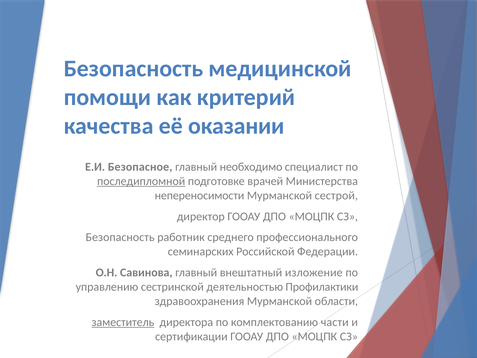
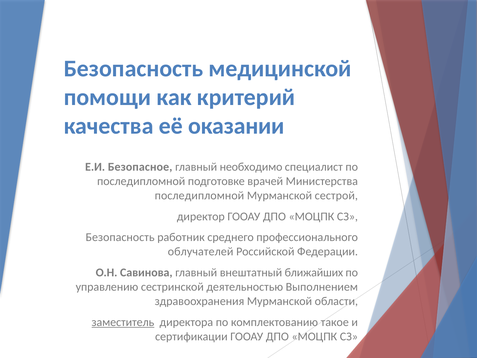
последипломной at (141, 181) underline: present -> none
непереносимости at (200, 195): непереносимости -> последипломной
семинарских: семинарских -> облучателей
изложение: изложение -> ближайших
Профилактики: Профилактики -> Выполнением
части: части -> такое
